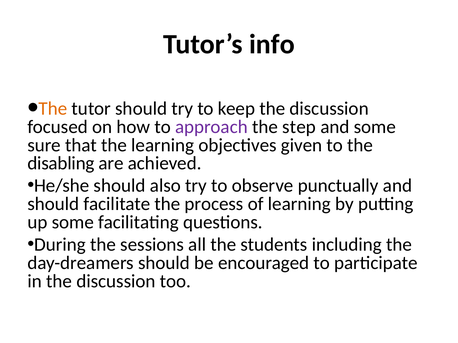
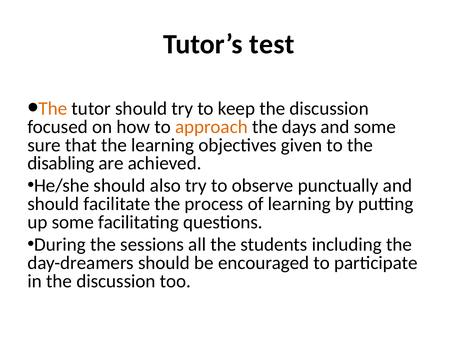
info: info -> test
approach colour: purple -> orange
step: step -> days
